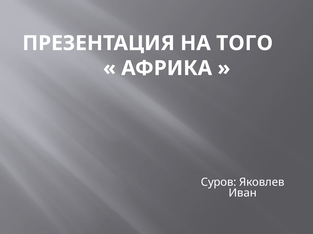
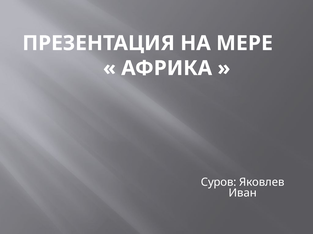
ТОГО: ТОГО -> МЕРЕ
